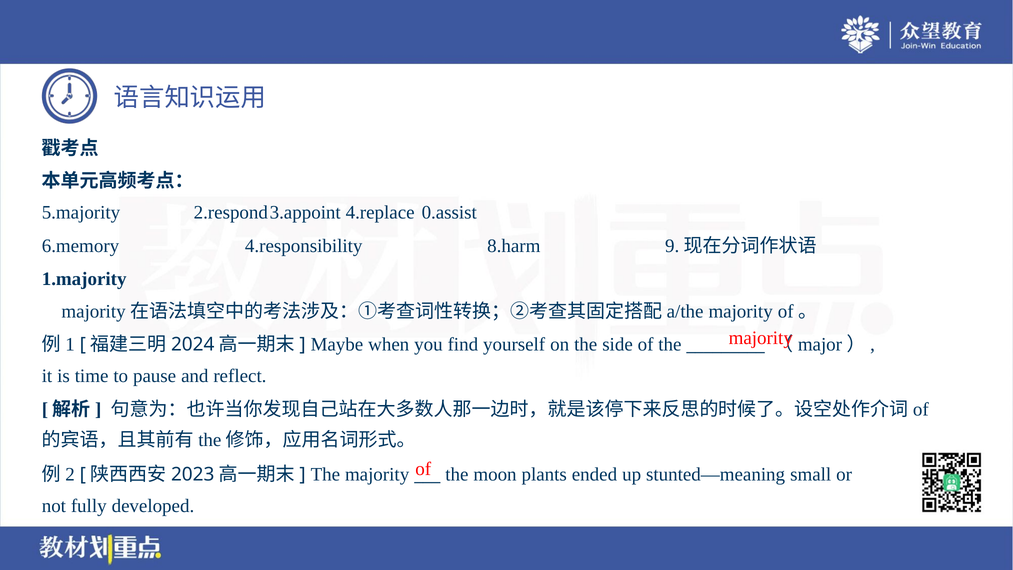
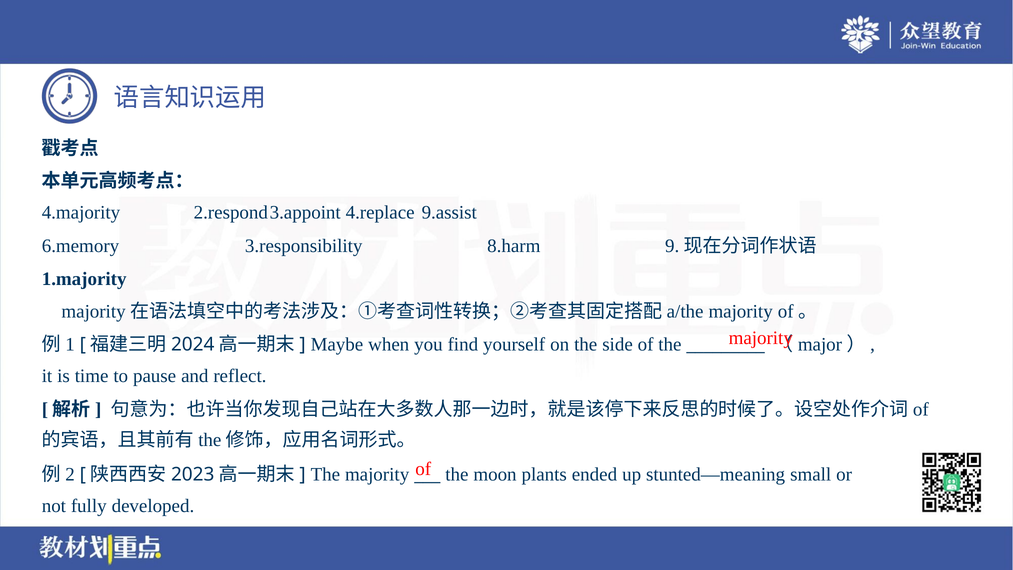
5.majority: 5.majority -> 4.majority
0.assist: 0.assist -> 9.assist
4.responsibility: 4.responsibility -> 3.responsibility
